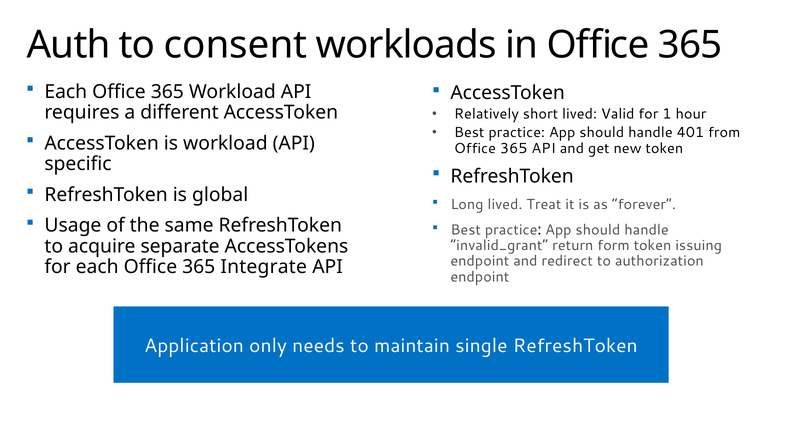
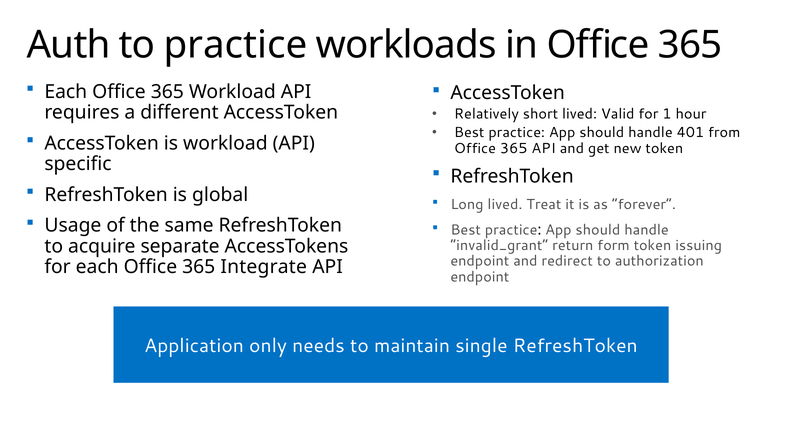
to consent: consent -> practice
